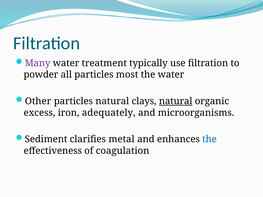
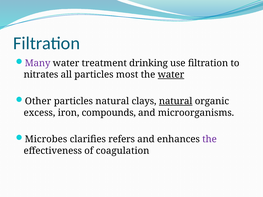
typically: typically -> drinking
powder: powder -> nitrates
water at (171, 75) underline: none -> present
adequately: adequately -> compounds
Sediment: Sediment -> Microbes
metal: metal -> refers
the at (210, 139) colour: blue -> purple
